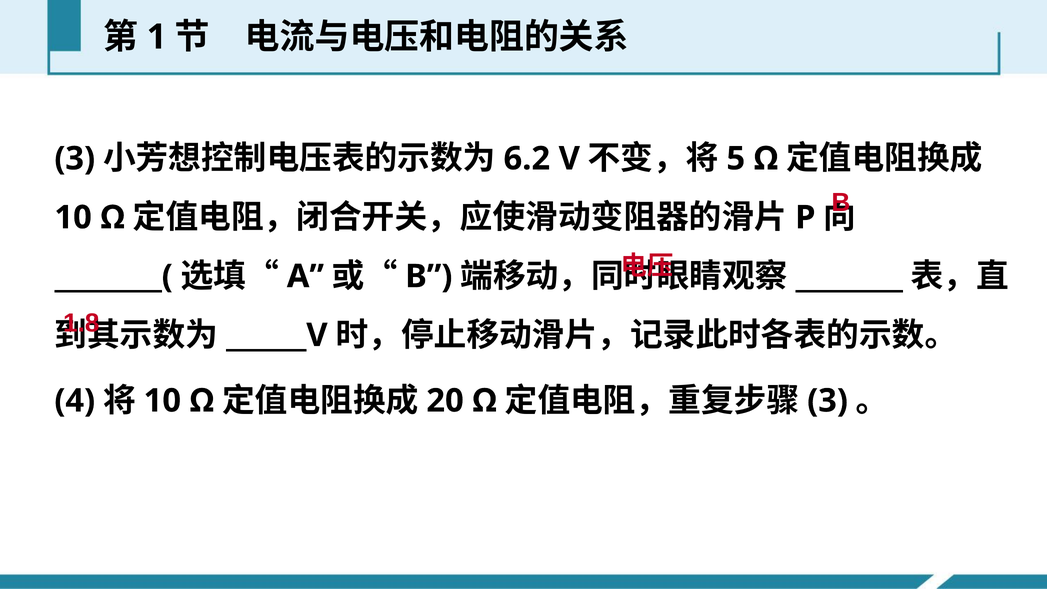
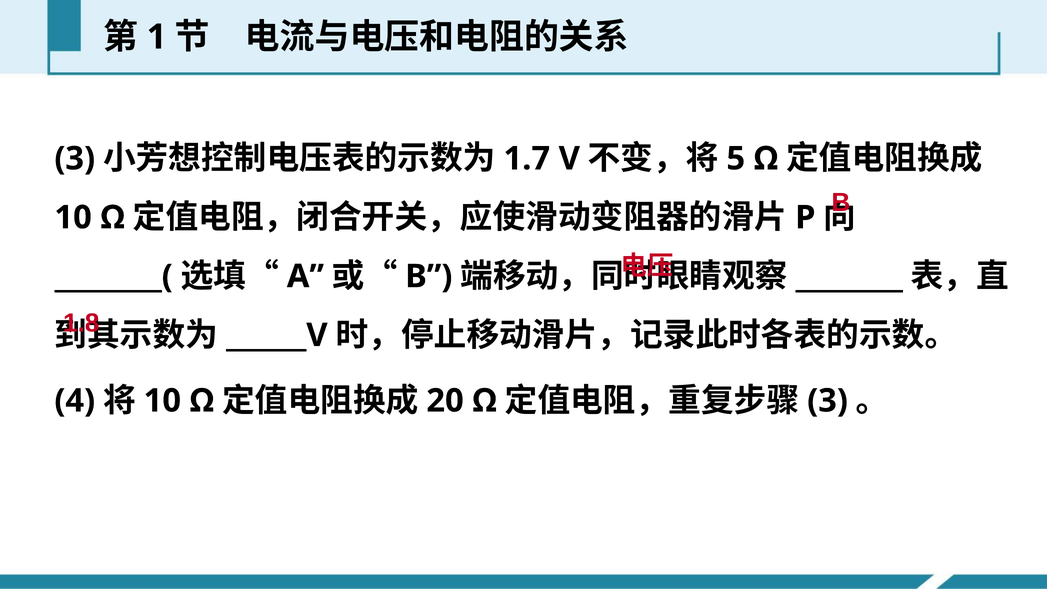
6.2: 6.2 -> 1.7
